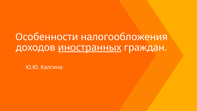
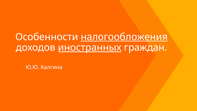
налогообложения underline: none -> present
